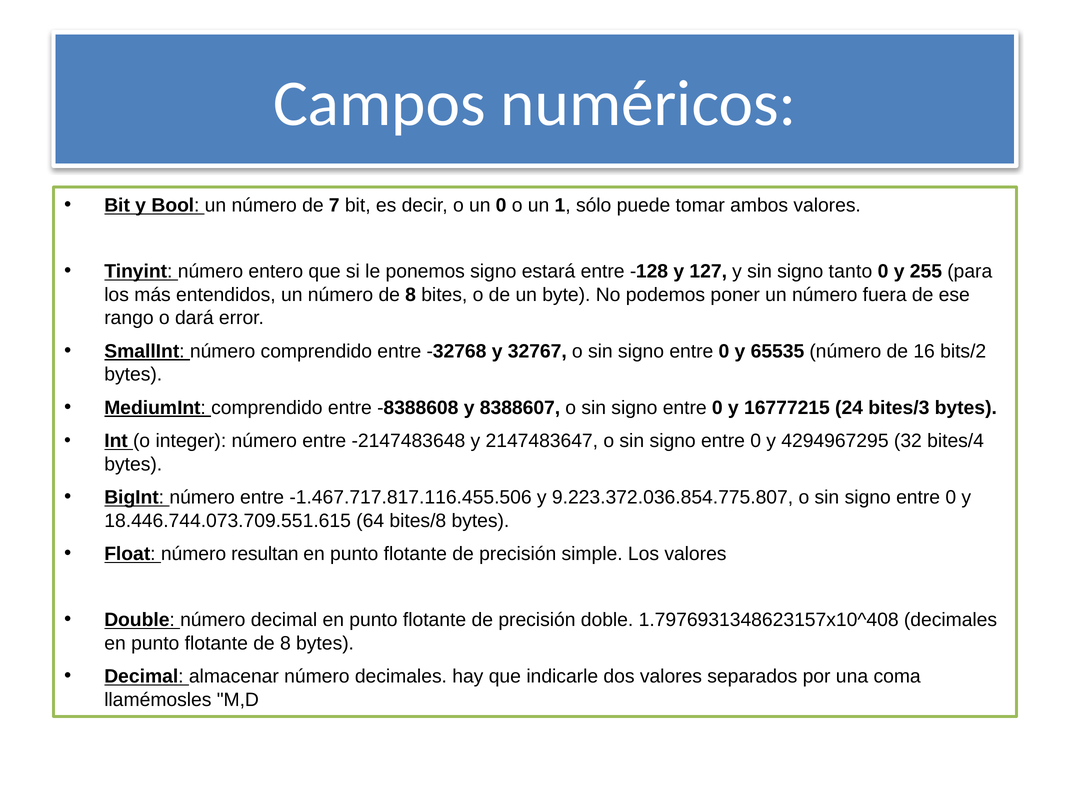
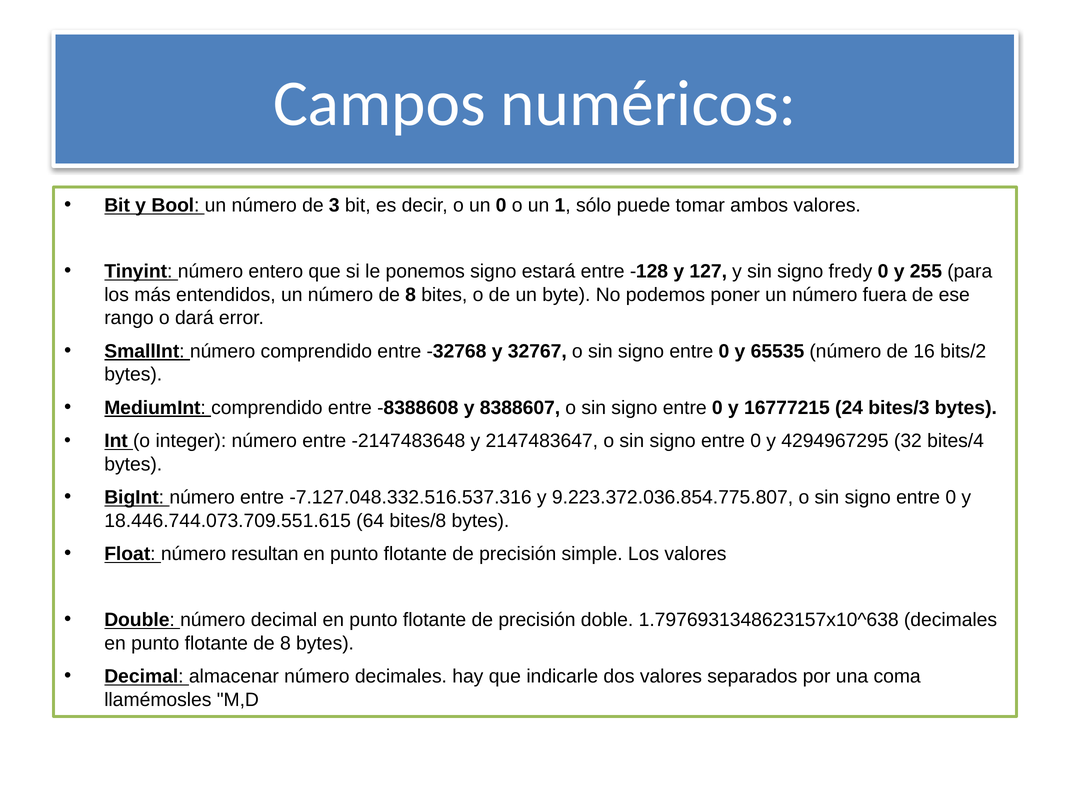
7: 7 -> 3
tanto: tanto -> fredy
-1.467.717.817.116.455.506: -1.467.717.817.116.455.506 -> -7.127.048.332.516.537.316
1.7976931348623157x10^408: 1.7976931348623157x10^408 -> 1.7976931348623157x10^638
